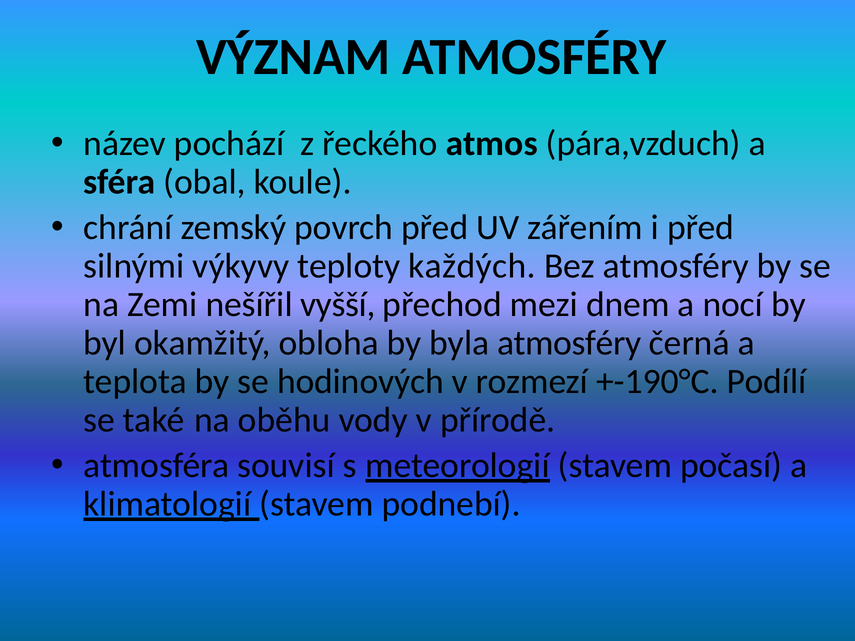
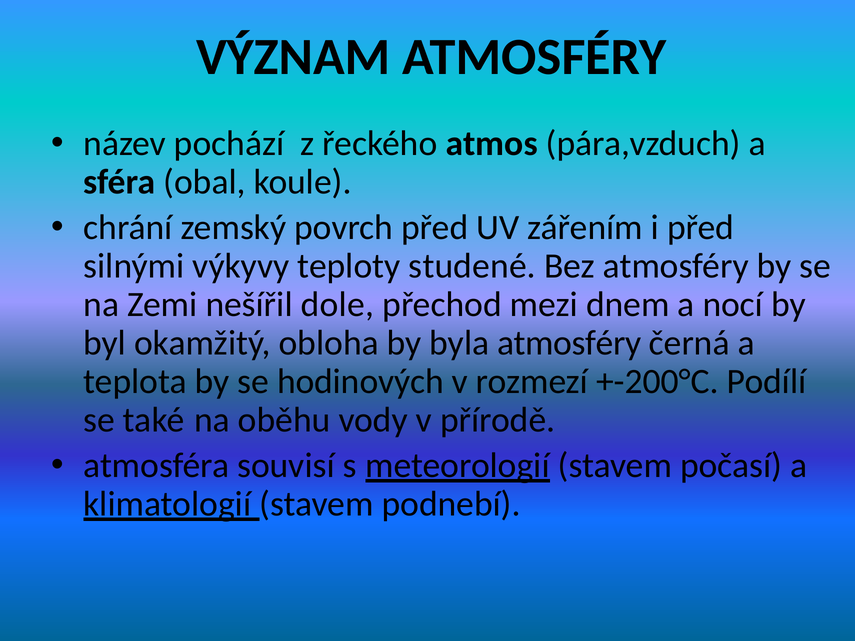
každých: každých -> studené
vyšší: vyšší -> dole
+-190°C: +-190°C -> +-200°C
